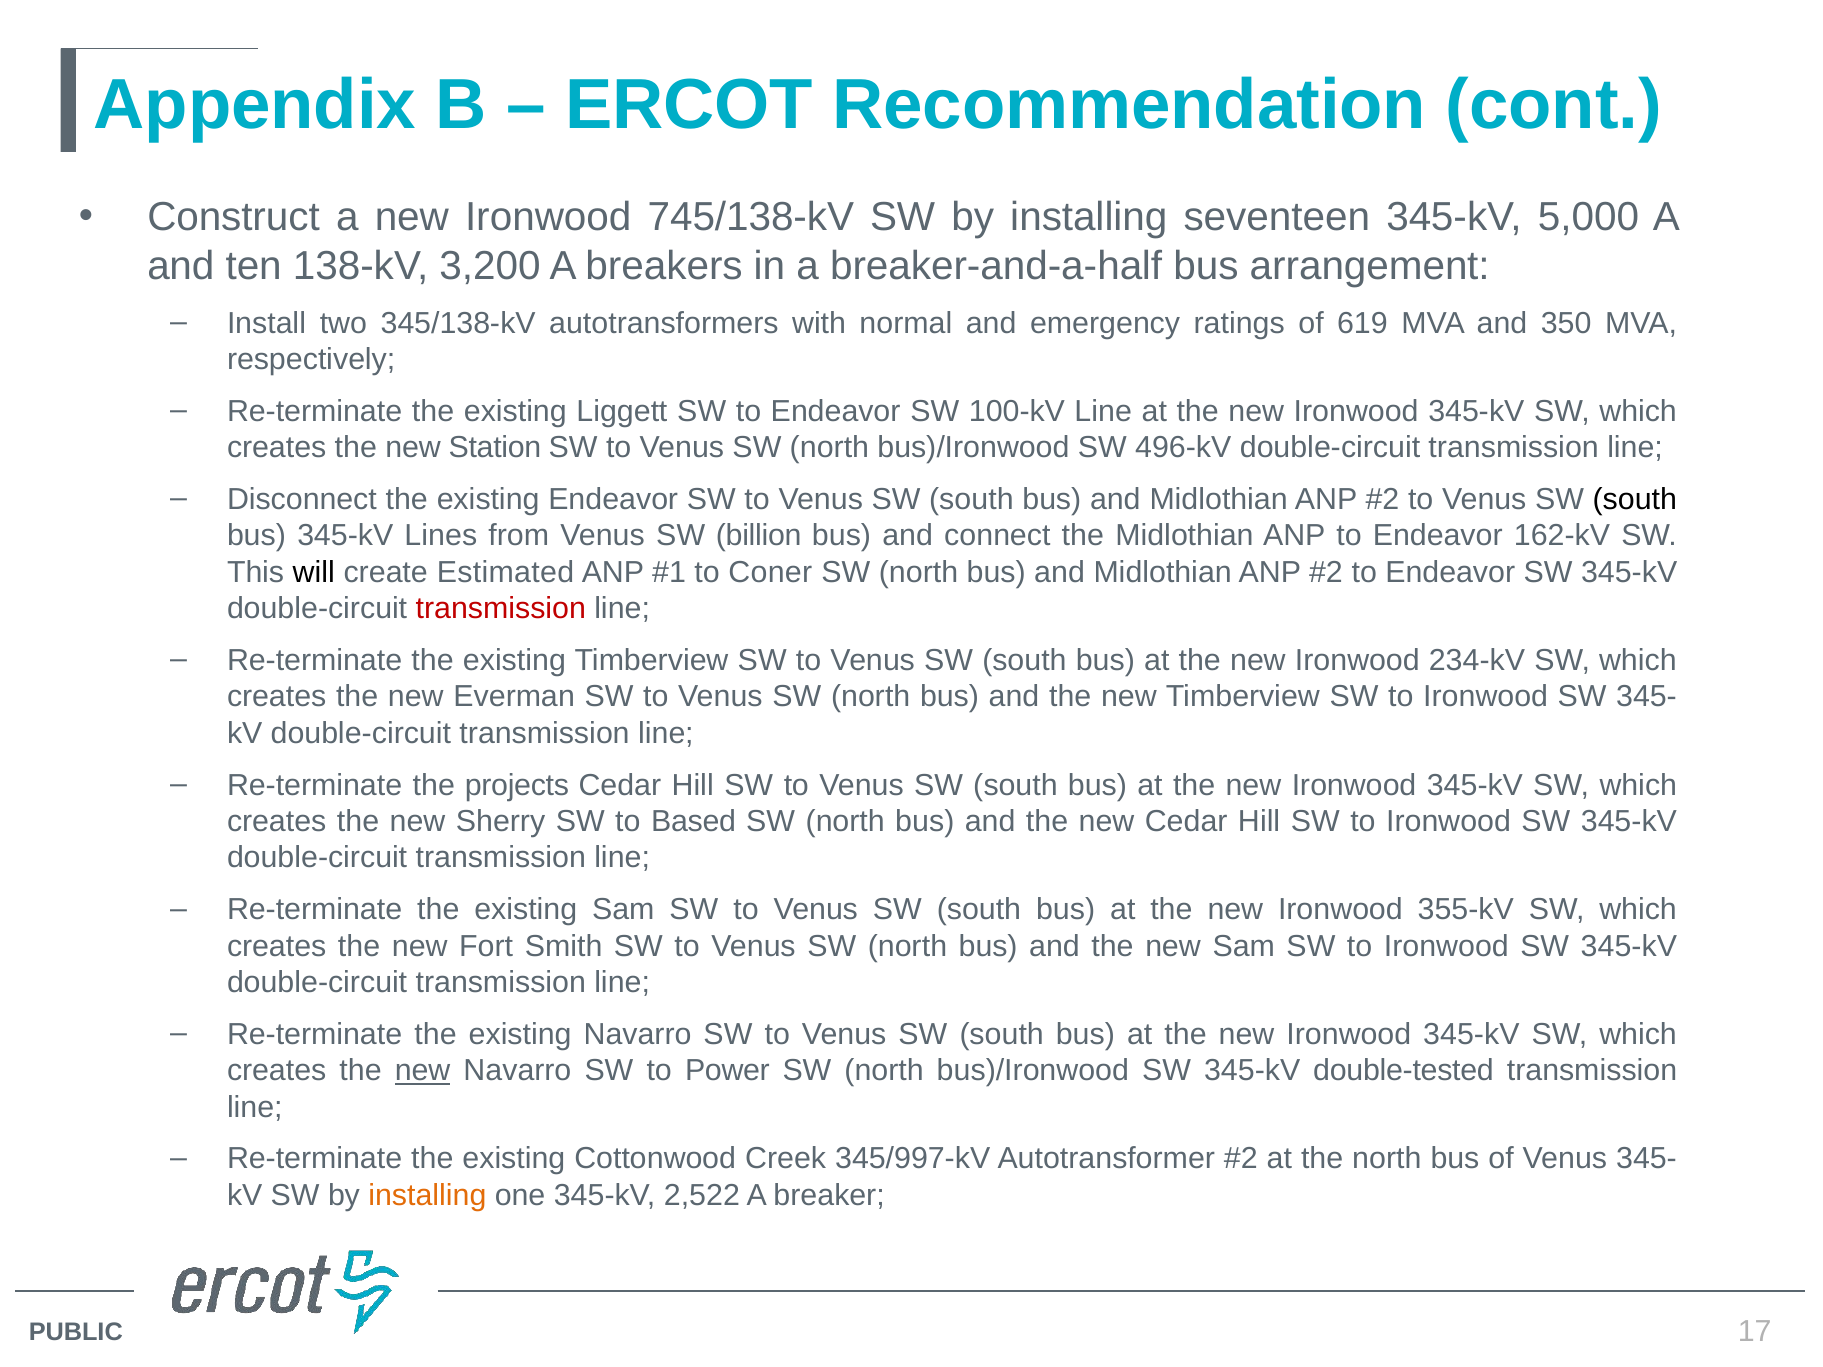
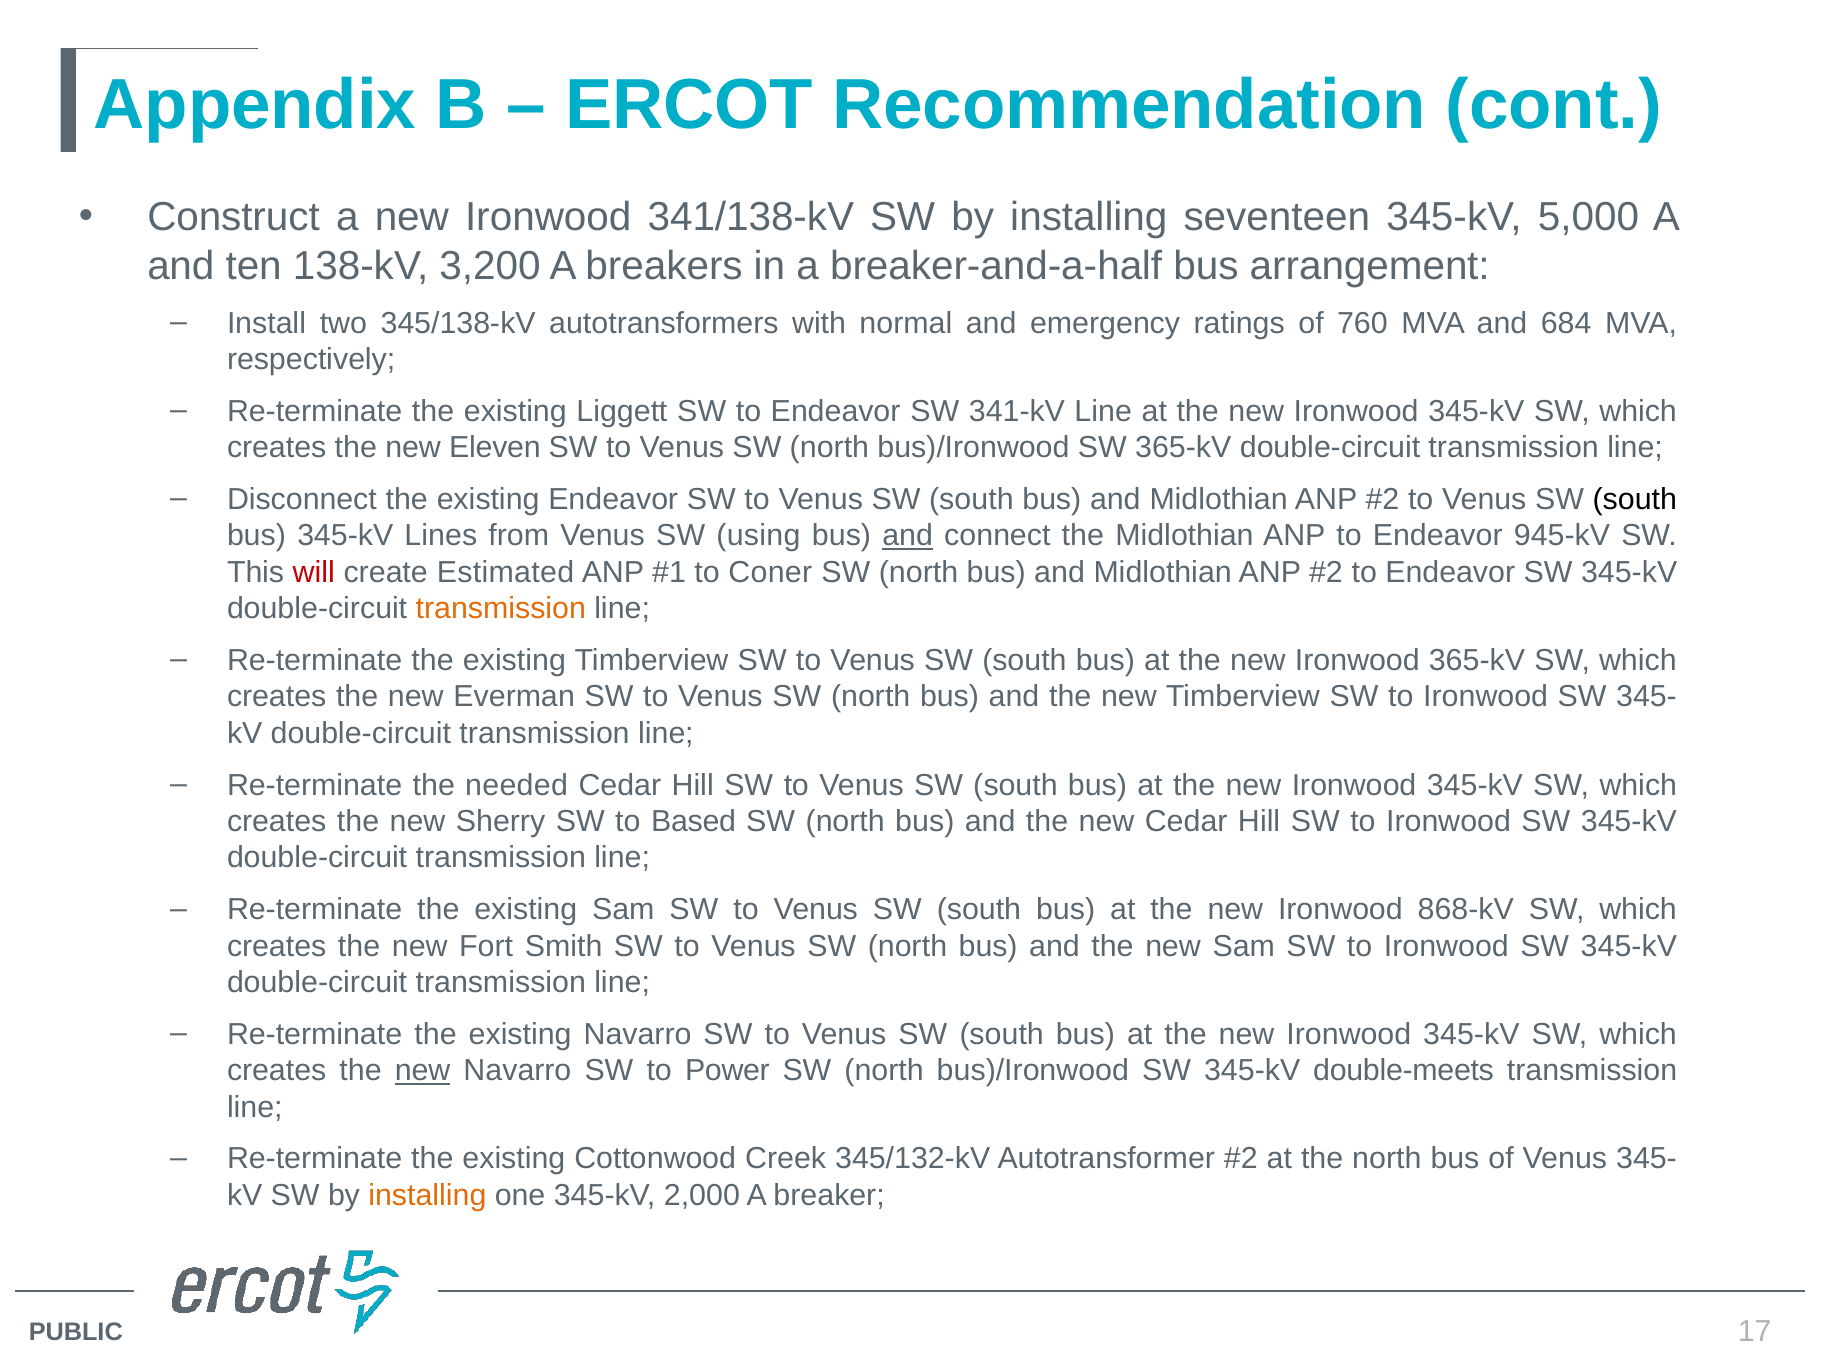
745/138-kV: 745/138-kV -> 341/138-kV
619: 619 -> 760
350: 350 -> 684
100-kV: 100-kV -> 341-kV
Station: Station -> Eleven
SW 496-kV: 496-kV -> 365-kV
billion: billion -> using
and at (908, 536) underline: none -> present
162-kV: 162-kV -> 945-kV
will colour: black -> red
transmission at (501, 609) colour: red -> orange
Ironwood 234-kV: 234-kV -> 365-kV
projects: projects -> needed
355-kV: 355-kV -> 868-kV
double-tested: double-tested -> double-meets
345/997-kV: 345/997-kV -> 345/132-kV
2,522: 2,522 -> 2,000
